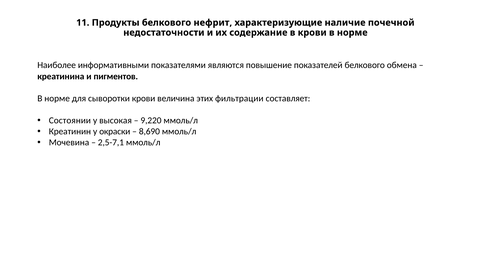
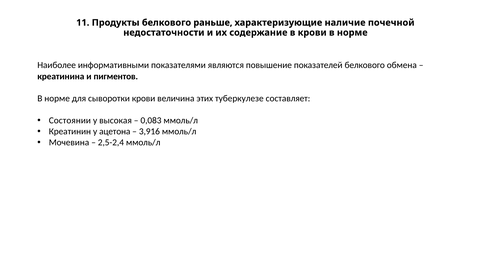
нефрит: нефрит -> раньше
фильтрации: фильтрации -> туберкулезе
9,220: 9,220 -> 0,083
окраски: окраски -> ацетона
8,690: 8,690 -> 3,916
2,5-7,1: 2,5-7,1 -> 2,5-2,4
